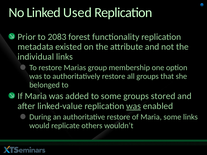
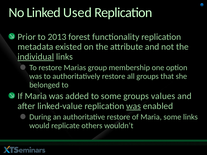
2083: 2083 -> 2013
individual underline: none -> present
stored: stored -> values
